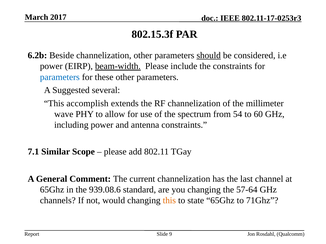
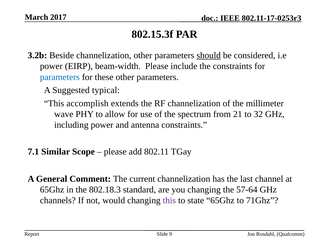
6.2b: 6.2b -> 3.2b
beam-width underline: present -> none
several: several -> typical
54: 54 -> 21
60: 60 -> 32
939.08.6: 939.08.6 -> 802.18.3
this at (169, 201) colour: orange -> purple
